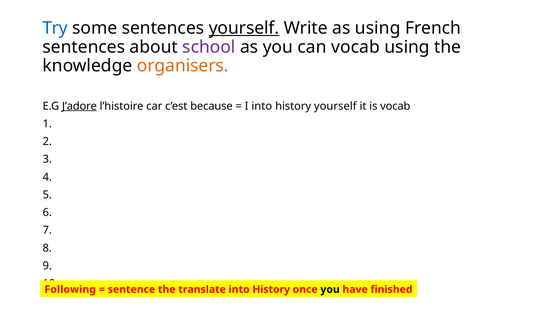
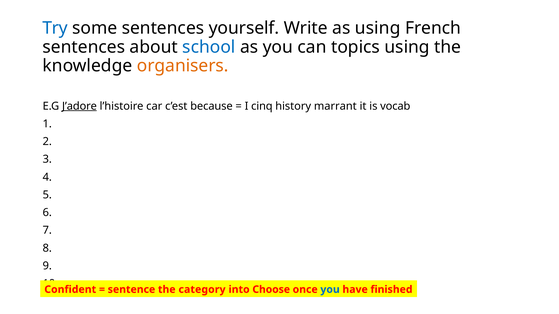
yourself at (244, 28) underline: present -> none
school colour: purple -> blue
can vocab: vocab -> topics
I into: into -> cinq
history yourself: yourself -> marrant
Following: Following -> Confident
translate: translate -> category
History at (271, 290): History -> Choose
you at (330, 290) colour: black -> blue
